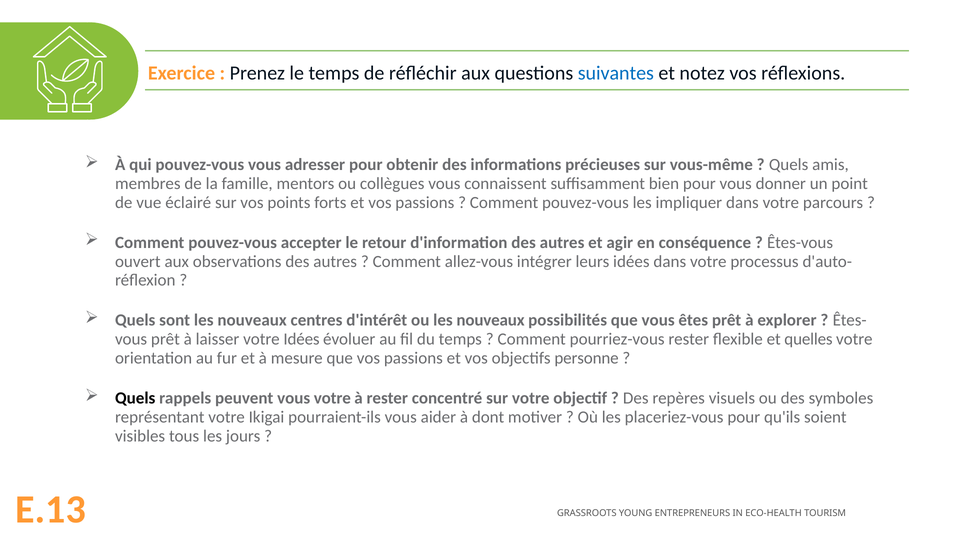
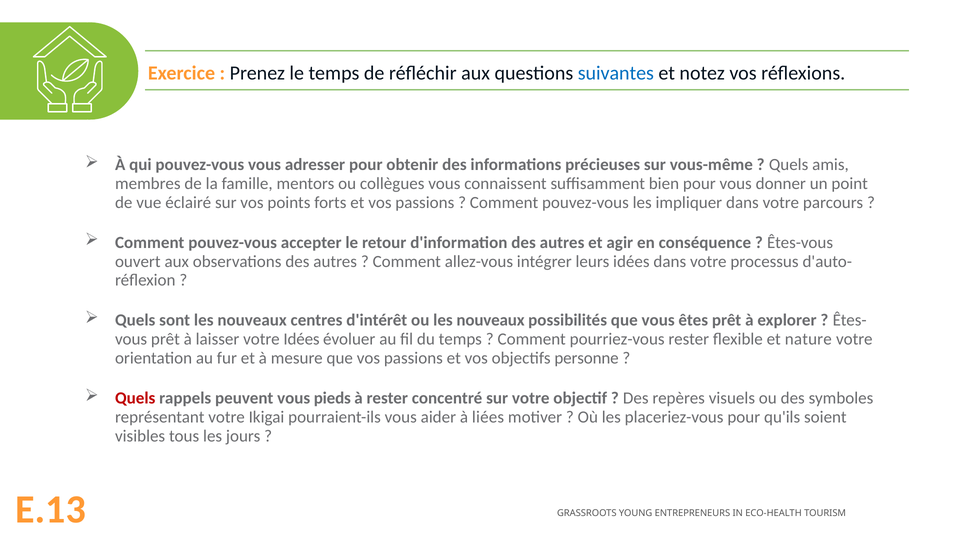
quelles: quelles -> nature
Quels at (135, 398) colour: black -> red
vous votre: votre -> pieds
dont: dont -> liées
